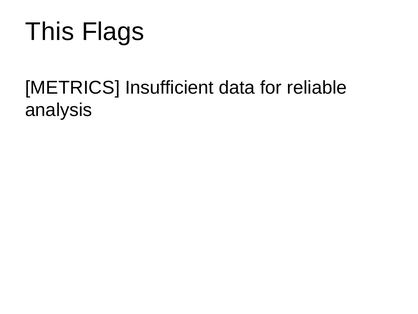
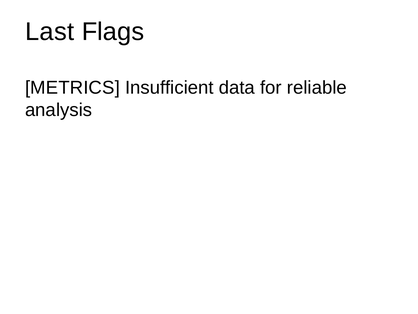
This: This -> Last
